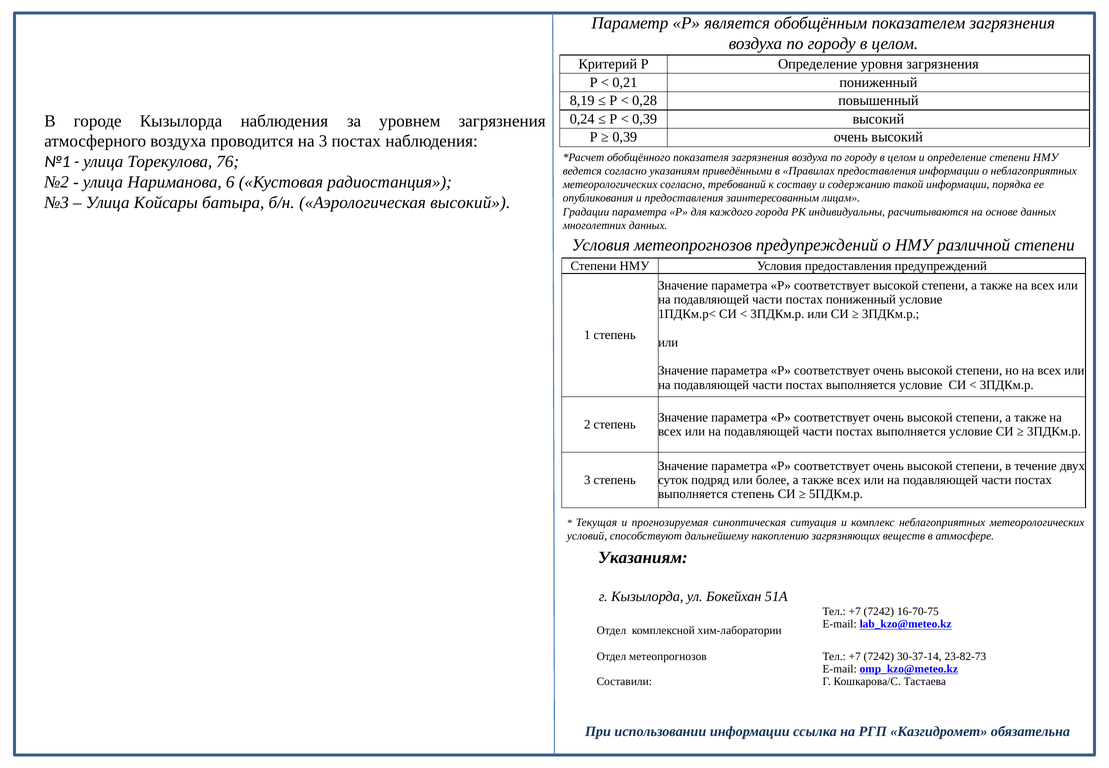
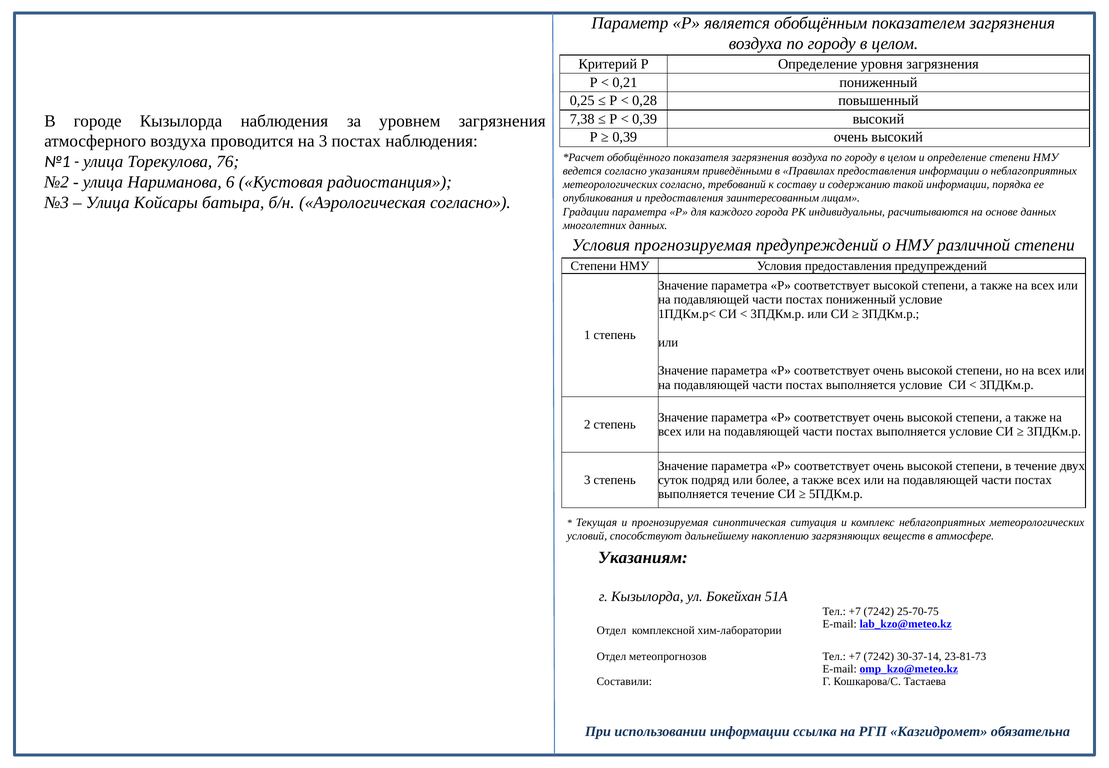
8,19: 8,19 -> 0,25
0,24: 0,24 -> 7,38
Аэрологическая высокий: высокий -> согласно
Условия метеопрогнозов: метеопрогнозов -> прогнозируемая
выполняется степень: степень -> течение
16-70-75: 16-70-75 -> 25-70-75
23-82-73: 23-82-73 -> 23-81-73
